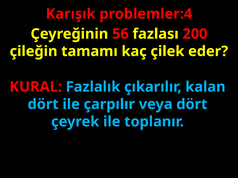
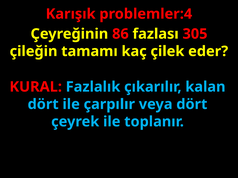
56: 56 -> 86
200: 200 -> 305
